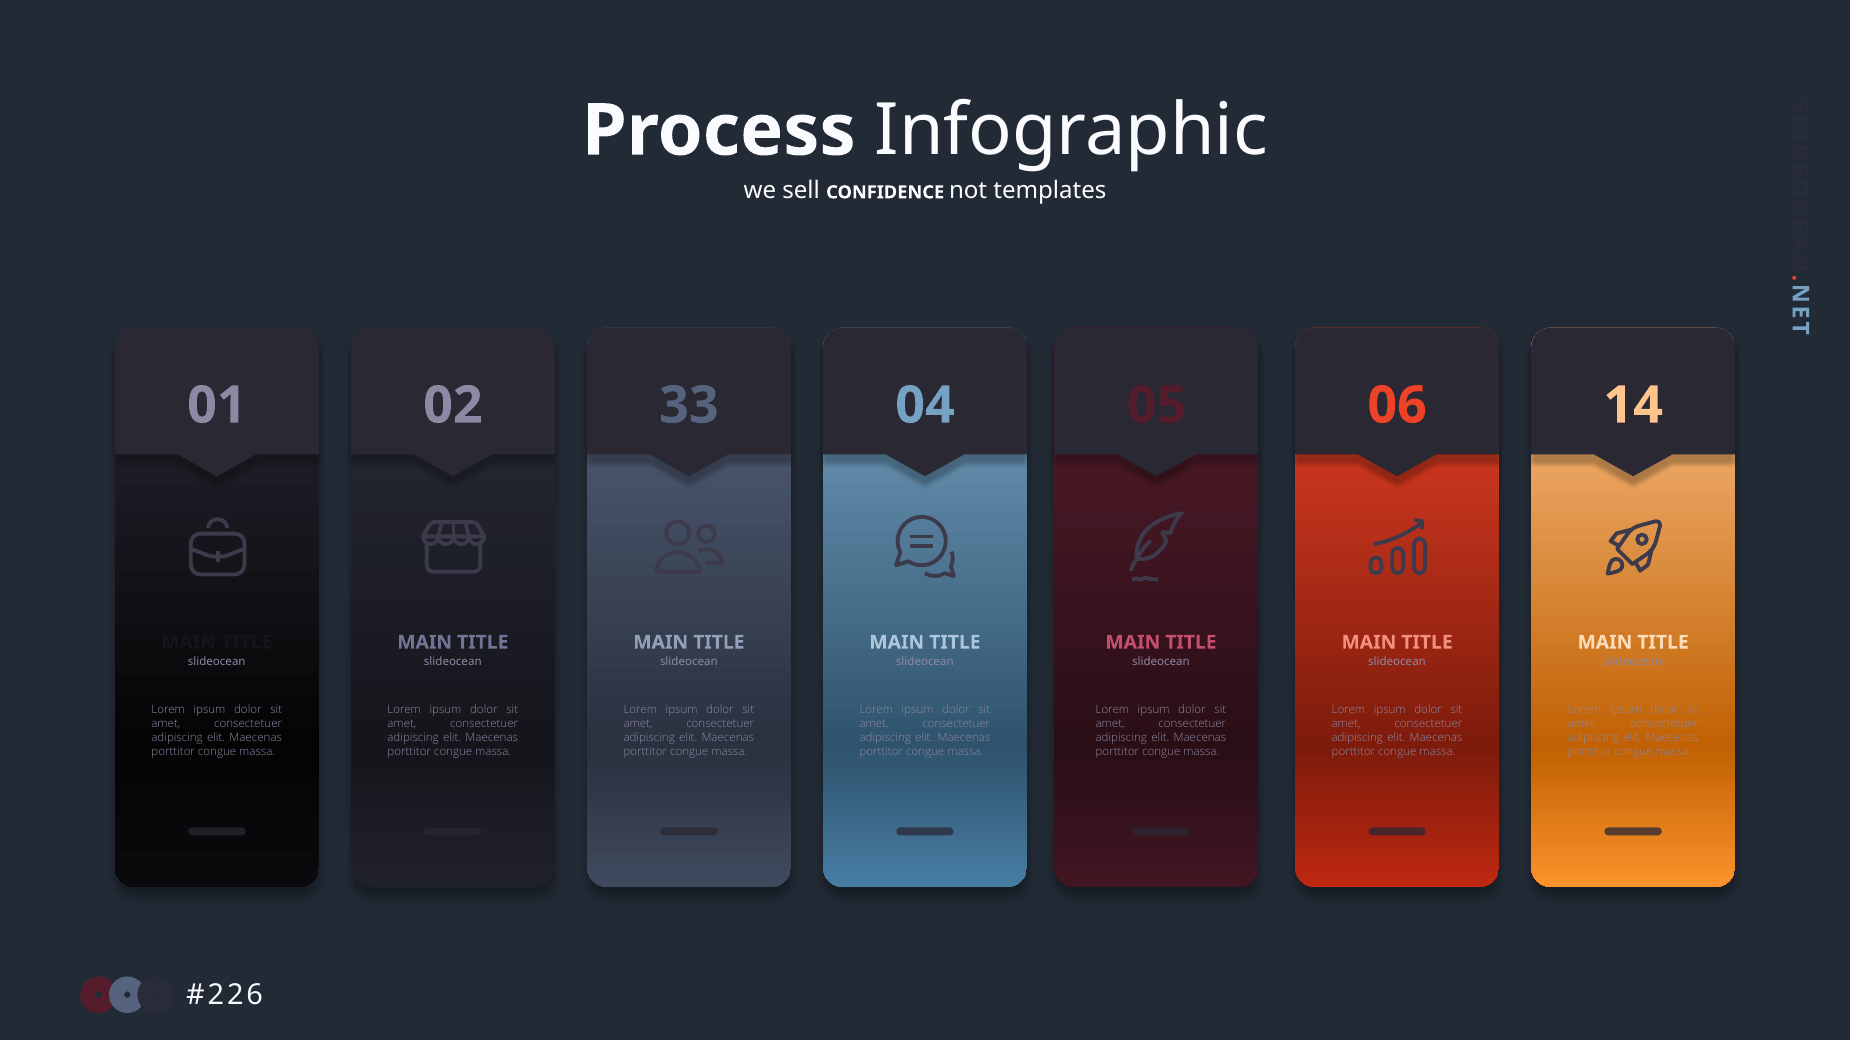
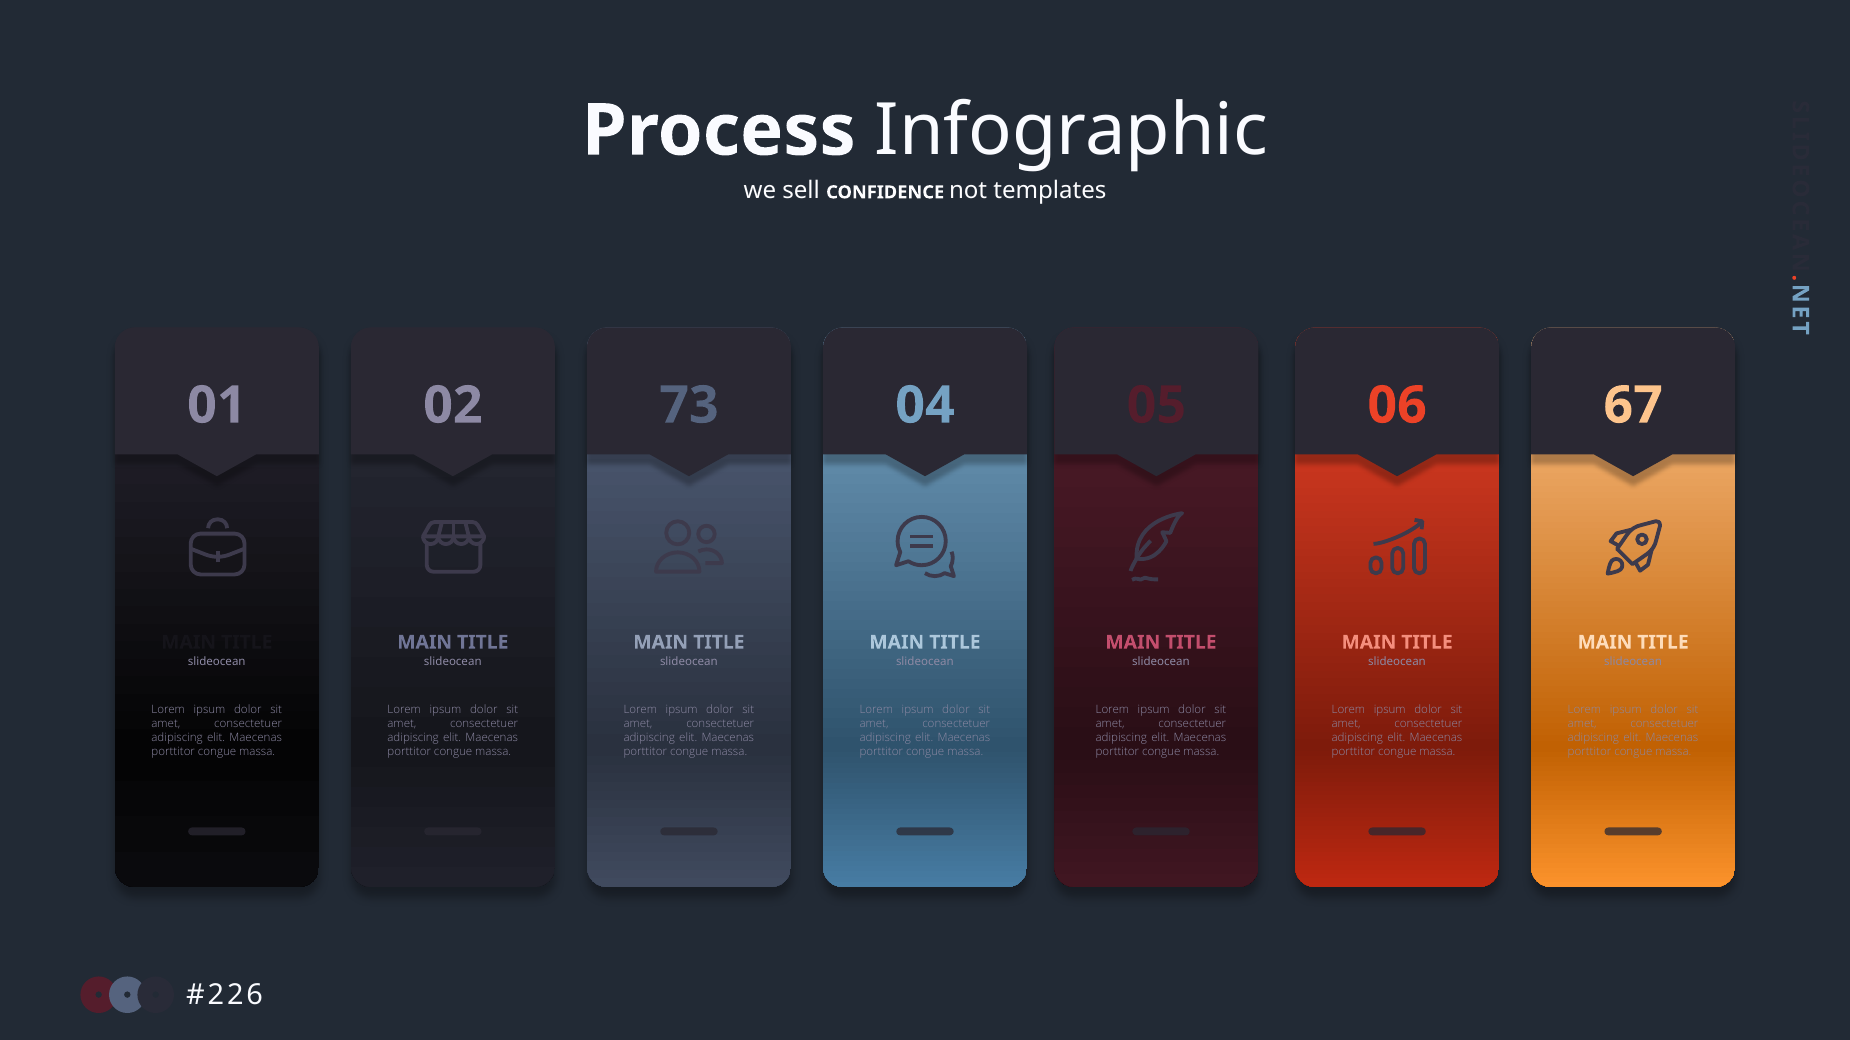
33: 33 -> 73
14: 14 -> 67
